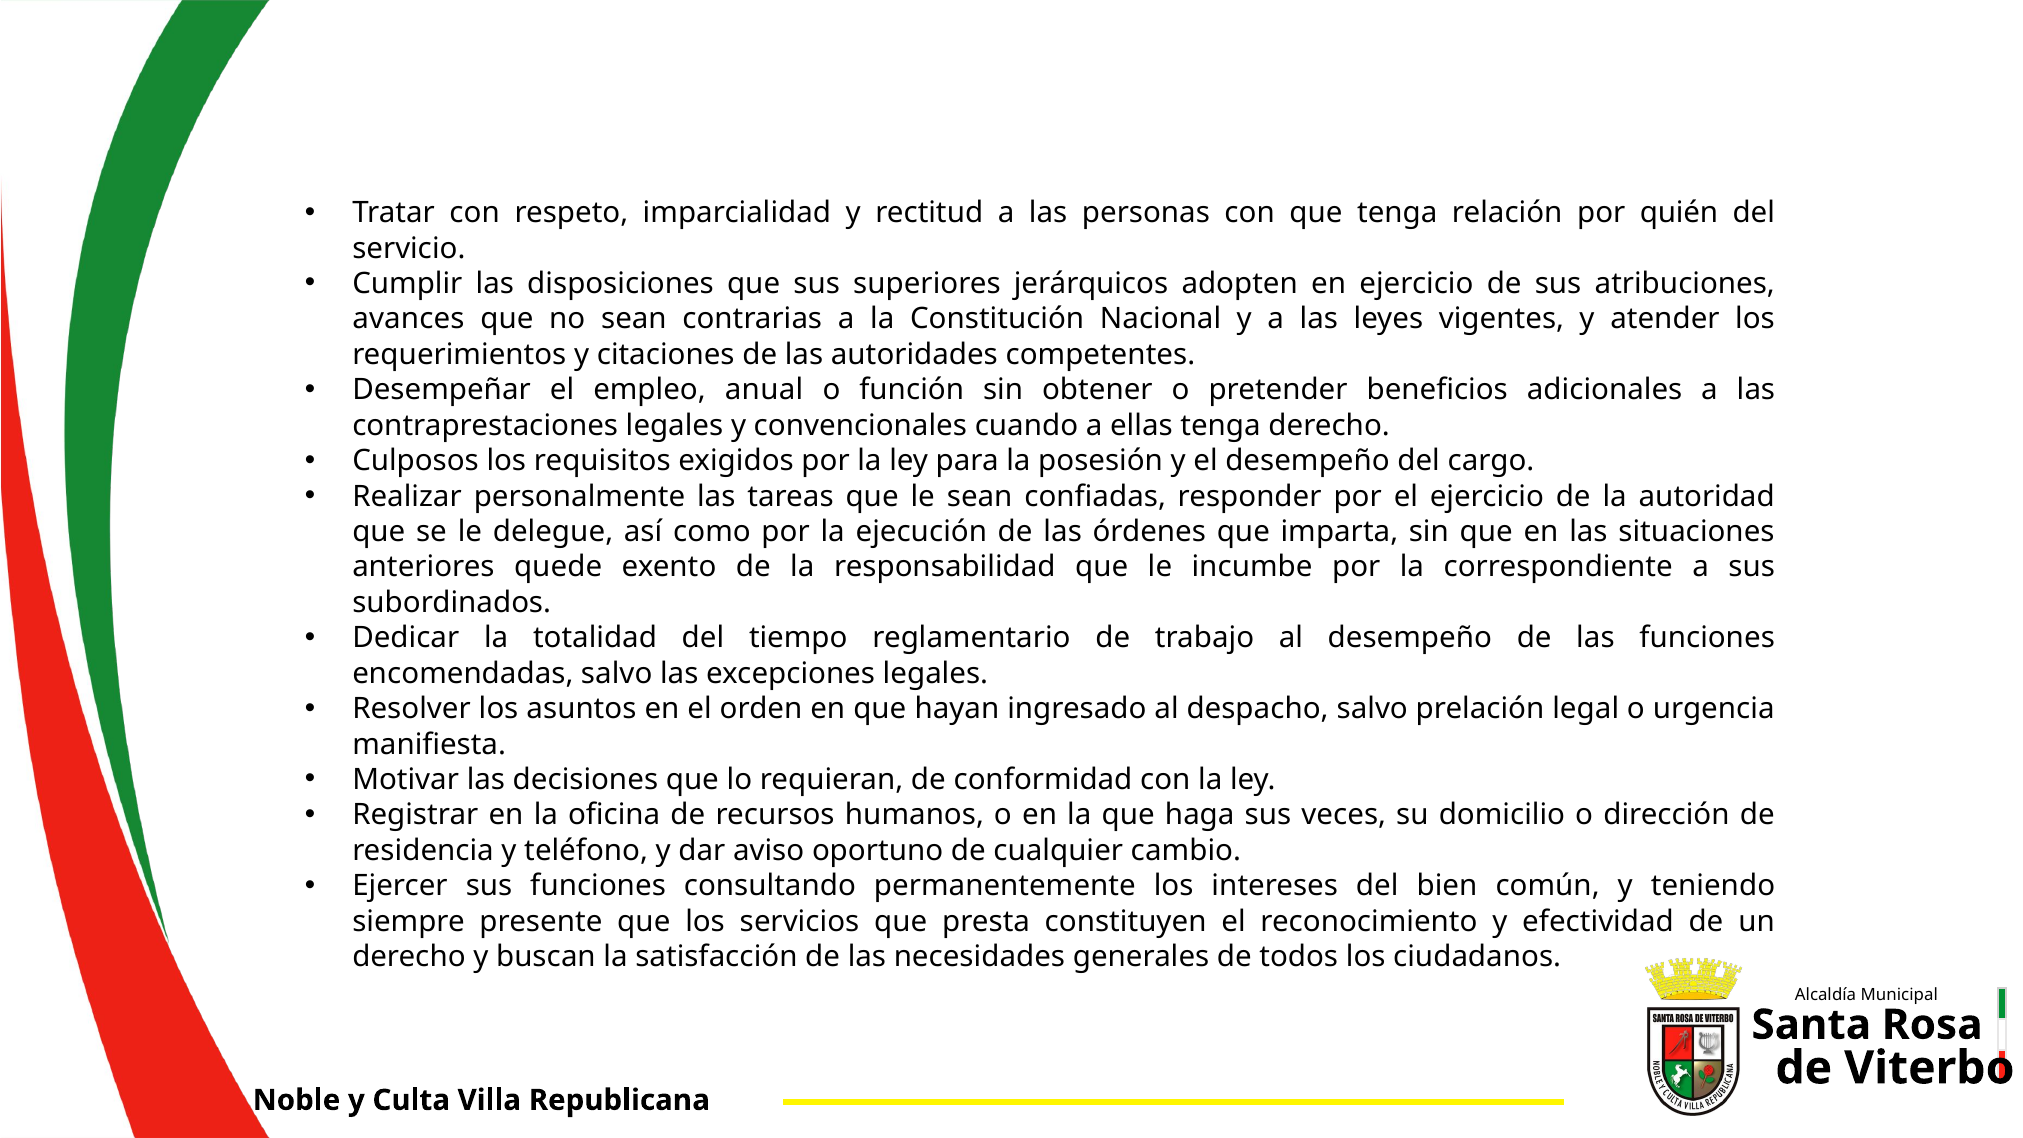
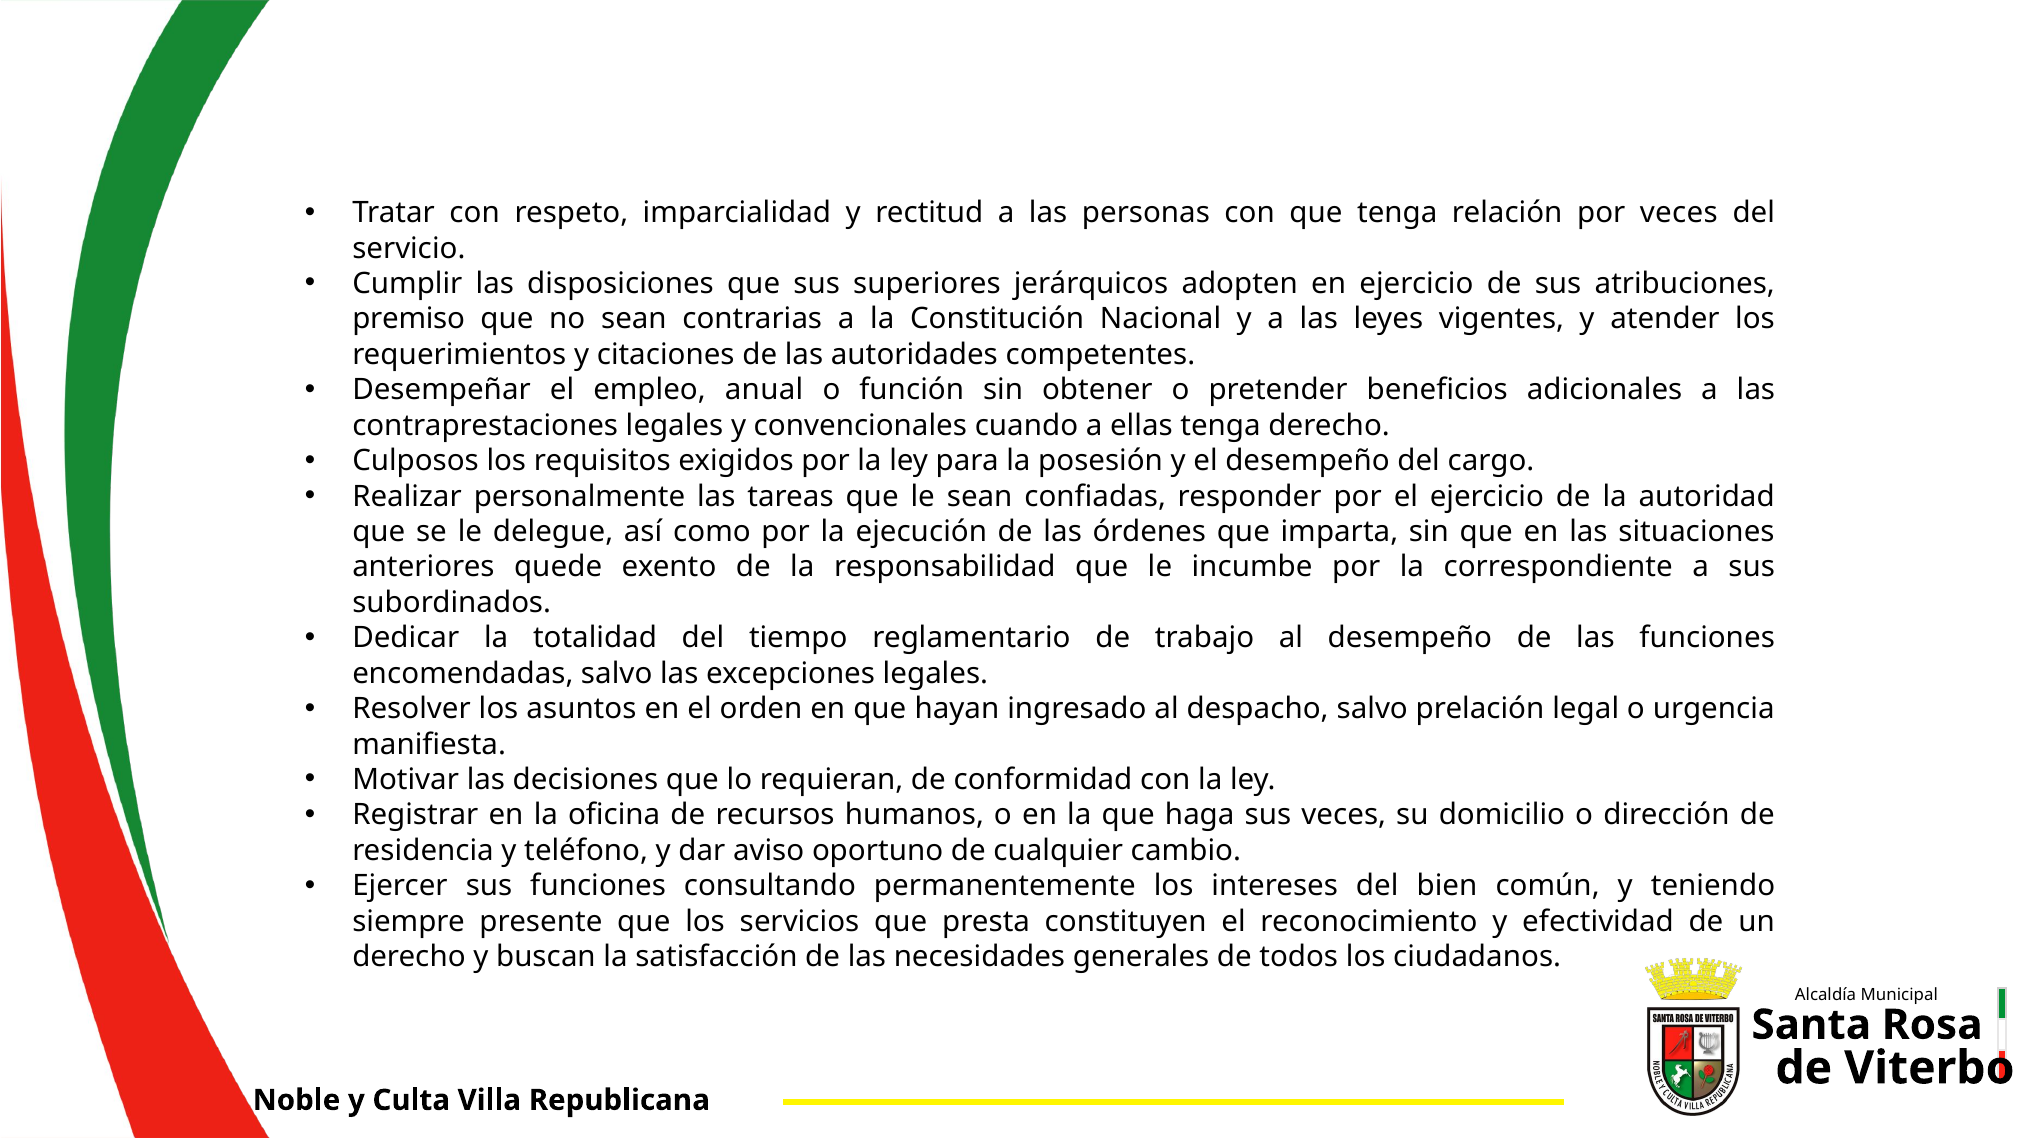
por quién: quién -> veces
avances: avances -> premiso
